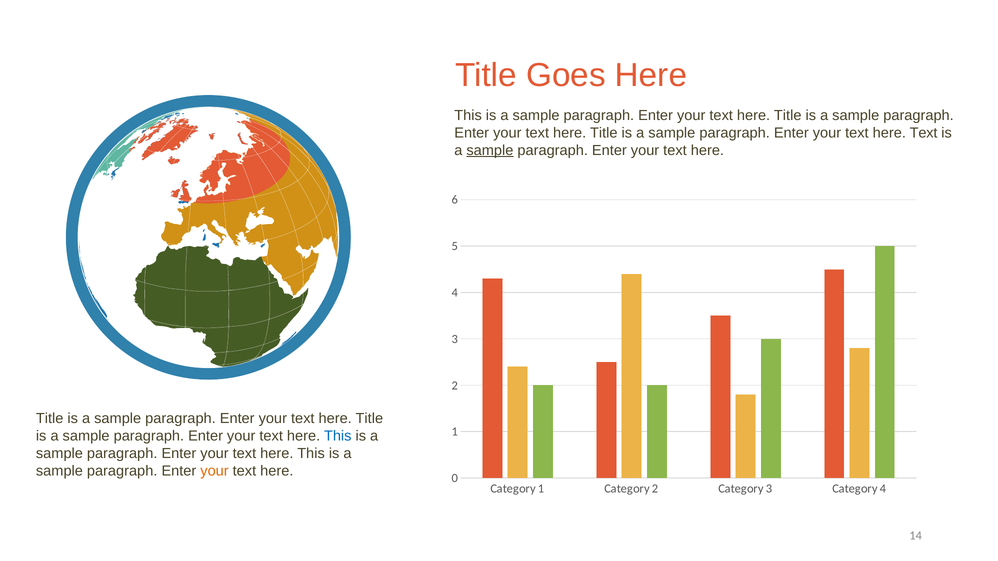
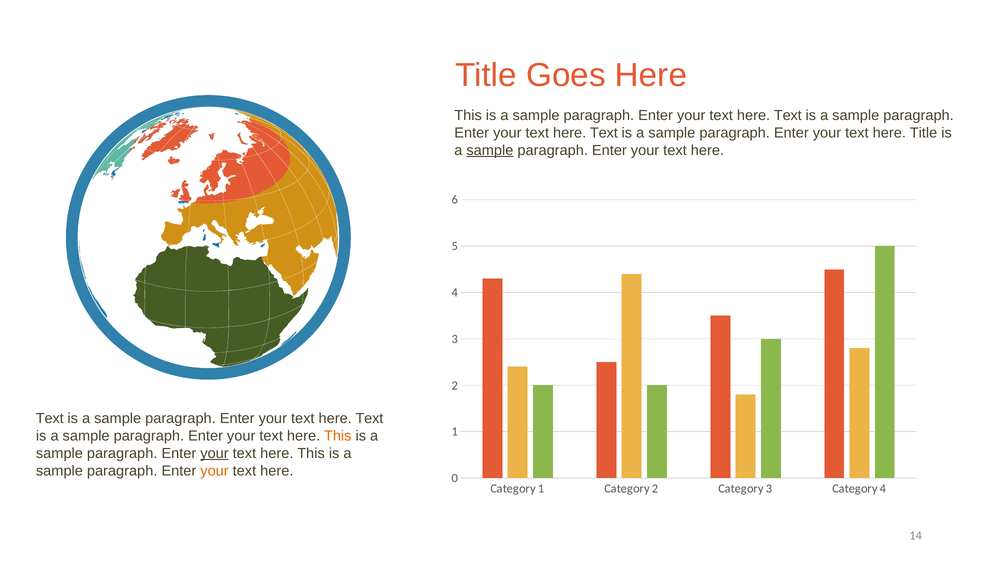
Title at (788, 115): Title -> Text
Title at (604, 133): Title -> Text
here Text: Text -> Title
Title at (50, 419): Title -> Text
Title at (369, 419): Title -> Text
This at (338, 436) colour: blue -> orange
your at (215, 454) underline: none -> present
